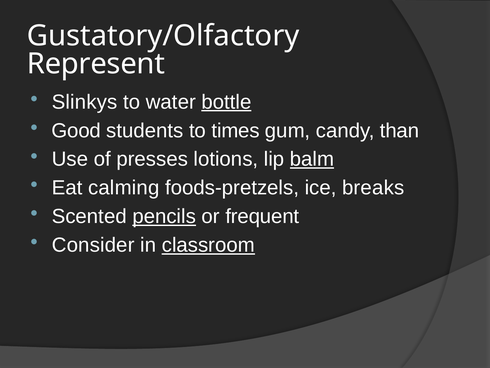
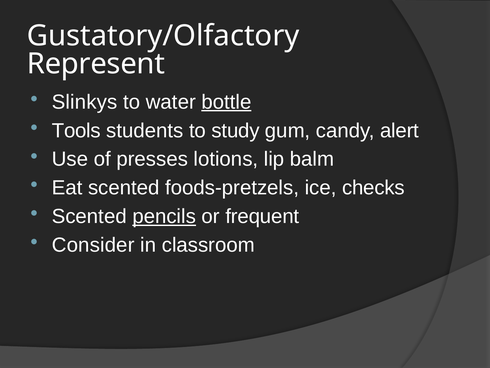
Good: Good -> Tools
times: times -> study
than: than -> alert
balm underline: present -> none
Eat calming: calming -> scented
breaks: breaks -> checks
classroom underline: present -> none
